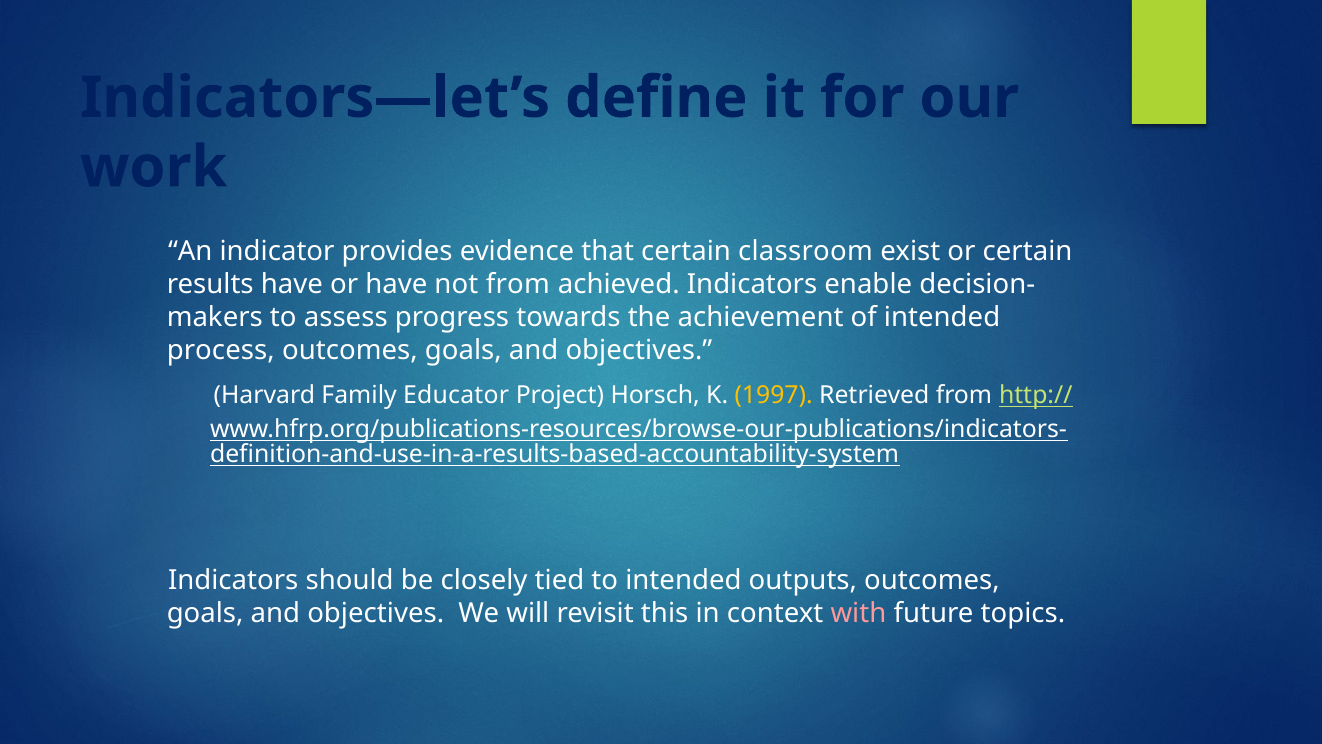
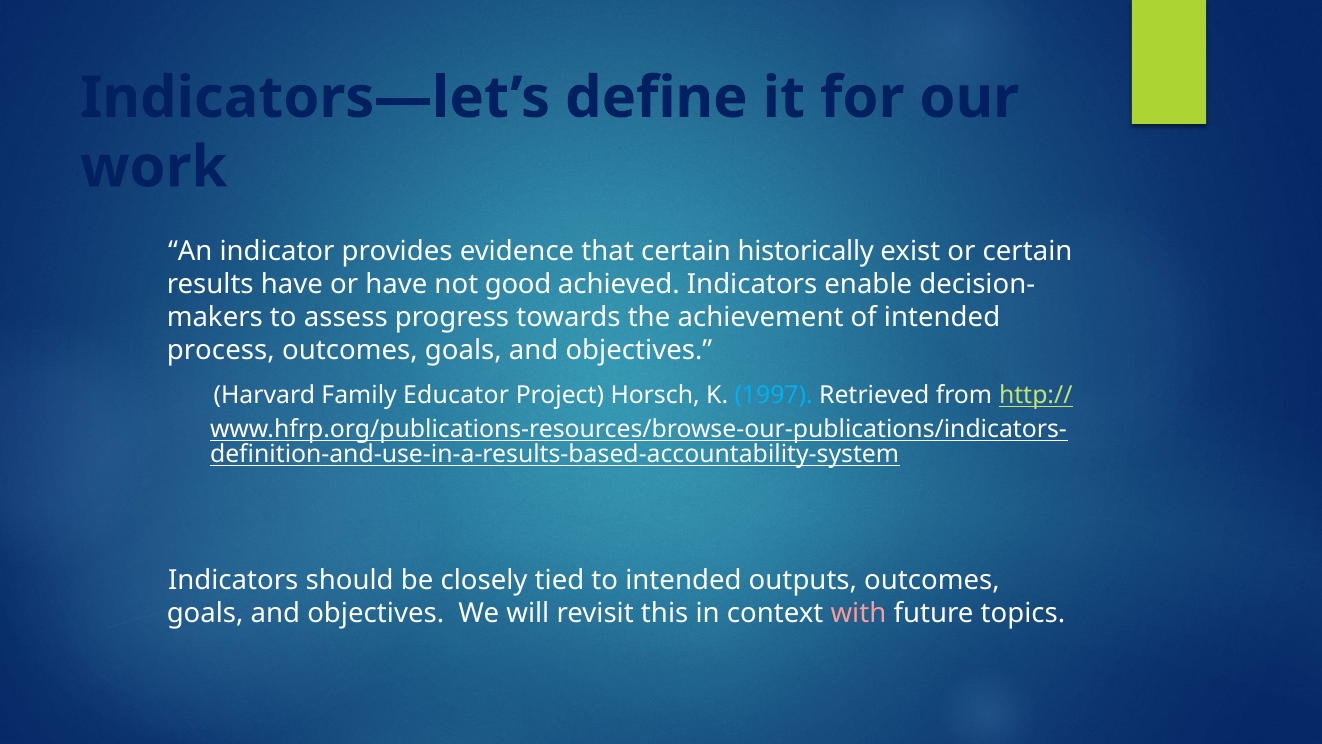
classroom: classroom -> historically
not from: from -> good
1997 colour: yellow -> light blue
